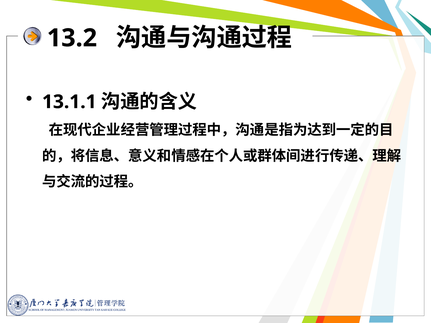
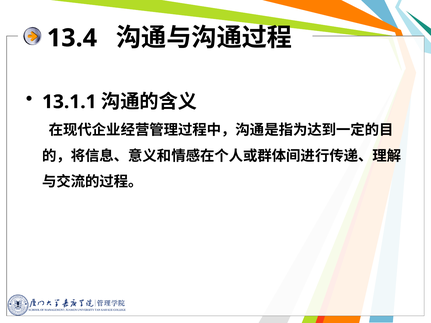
13.2: 13.2 -> 13.4
